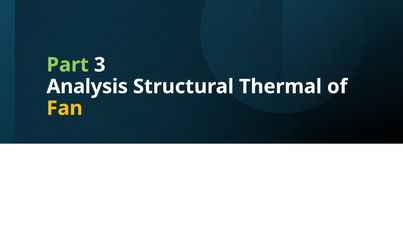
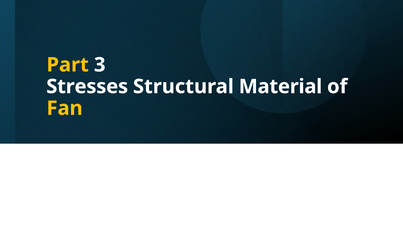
Part colour: light green -> yellow
Analysis: Analysis -> Stresses
Thermal: Thermal -> Material
